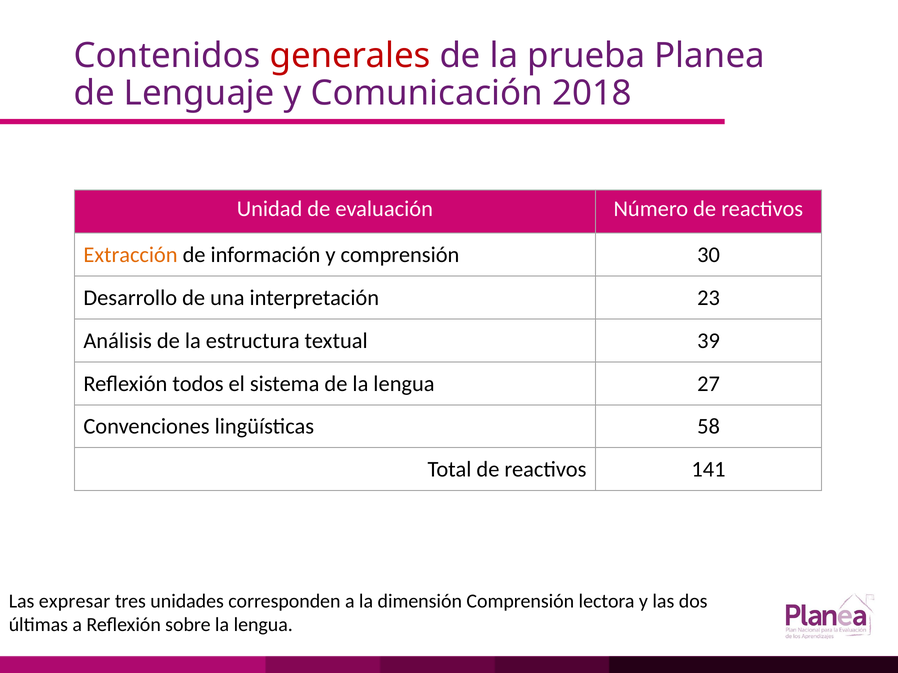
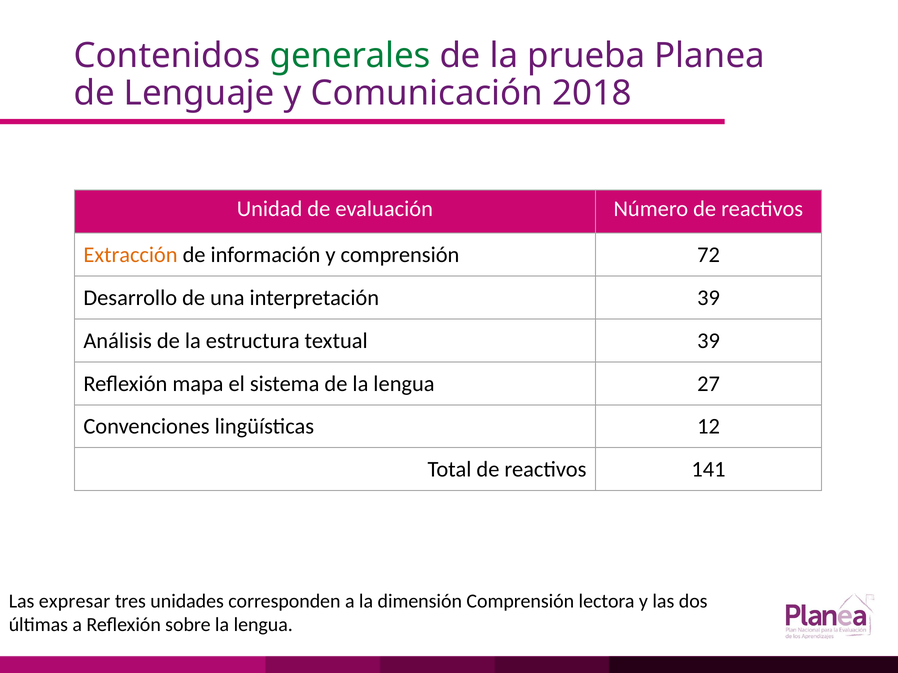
generales colour: red -> green
30: 30 -> 72
interpretación 23: 23 -> 39
todos: todos -> mapa
58: 58 -> 12
